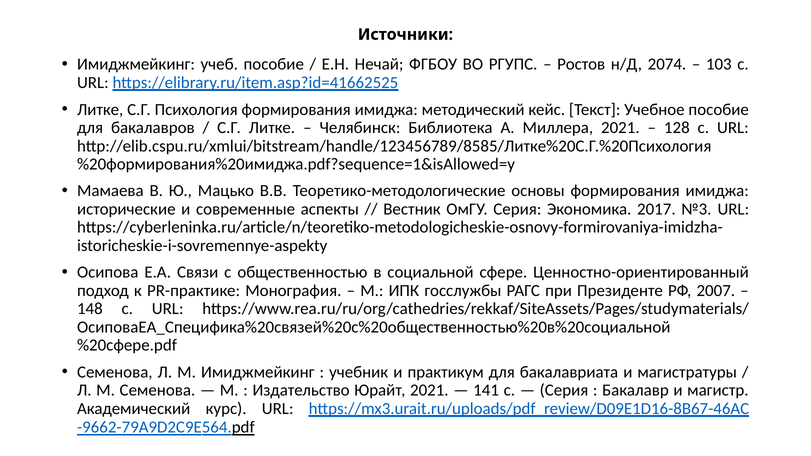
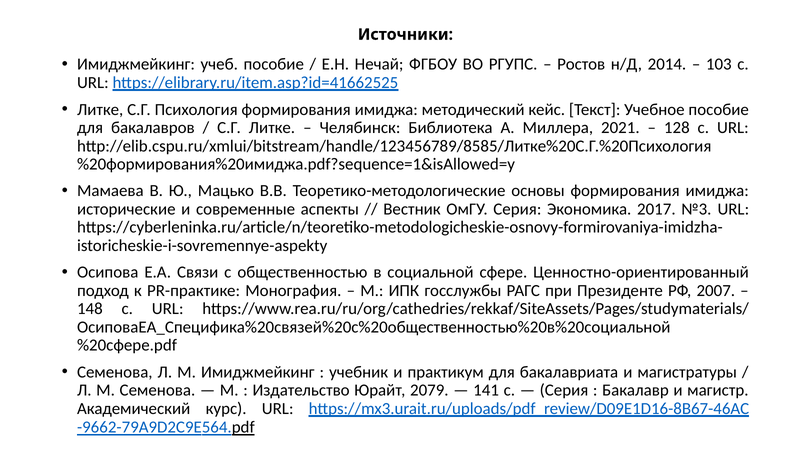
2074: 2074 -> 2014
Юрайт 2021: 2021 -> 2079
